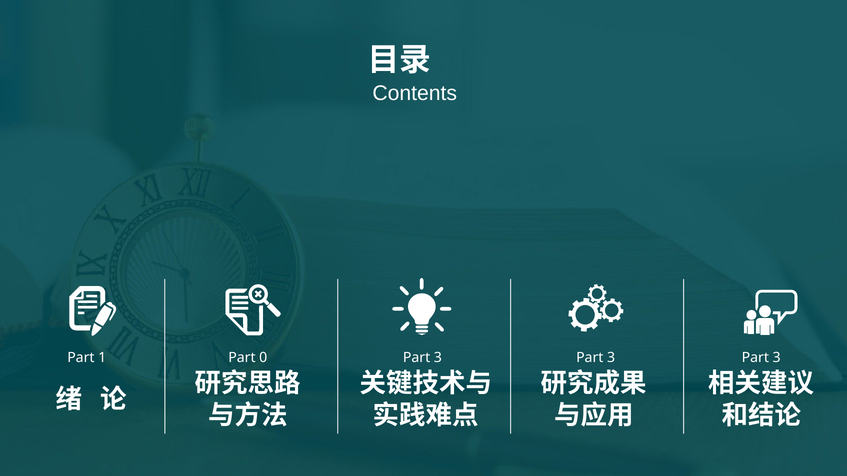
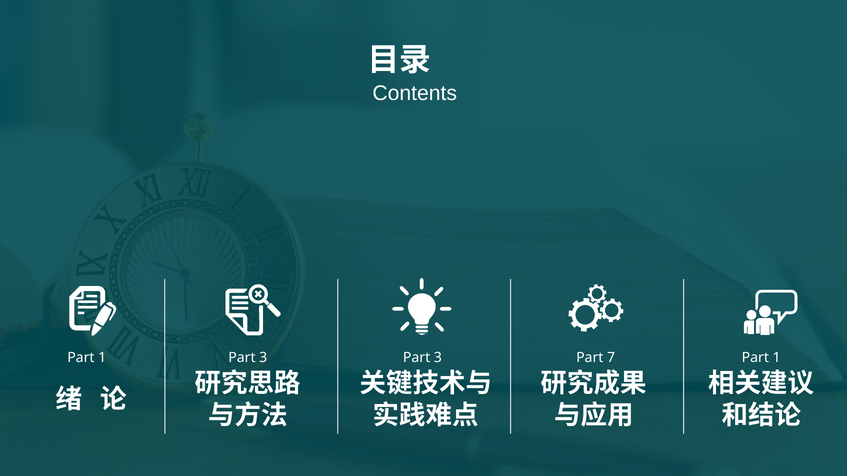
1 Part 0: 0 -> 3
3 at (611, 358): 3 -> 7
3 at (777, 358): 3 -> 1
